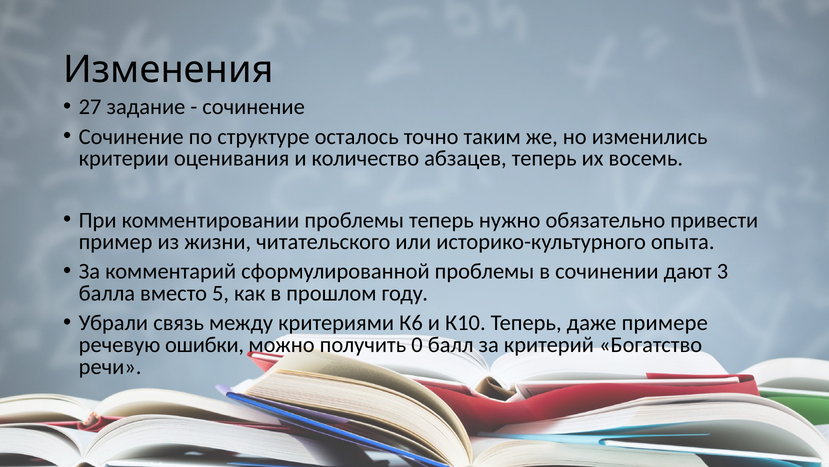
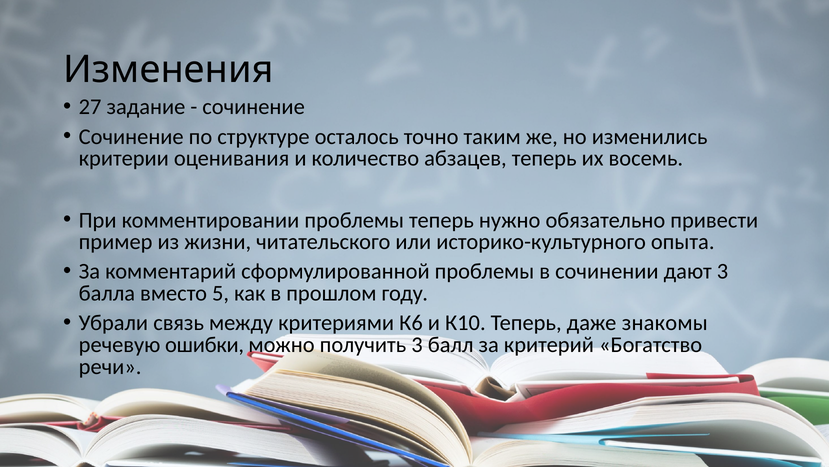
примере: примере -> знакомы
получить 0: 0 -> 3
